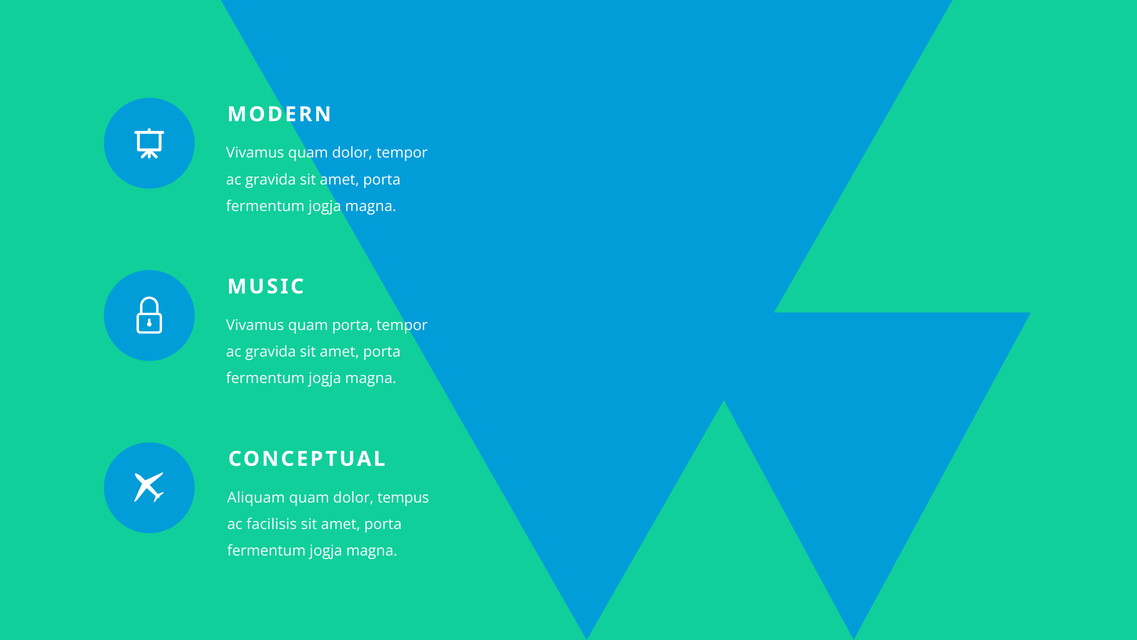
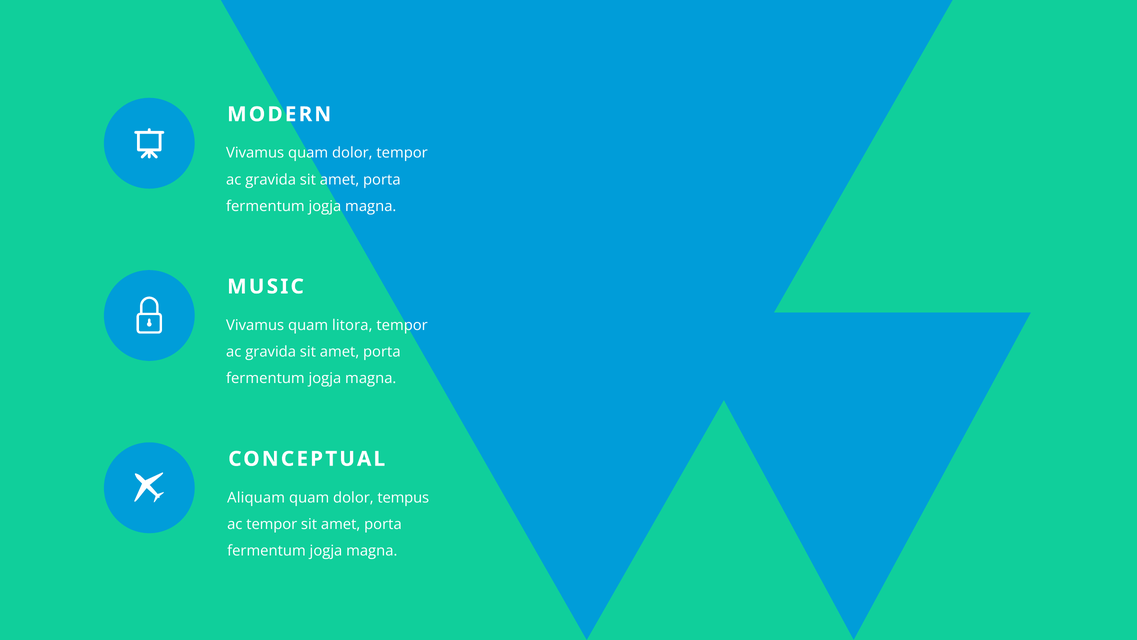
quam porta: porta -> litora
ac facilisis: facilisis -> tempor
